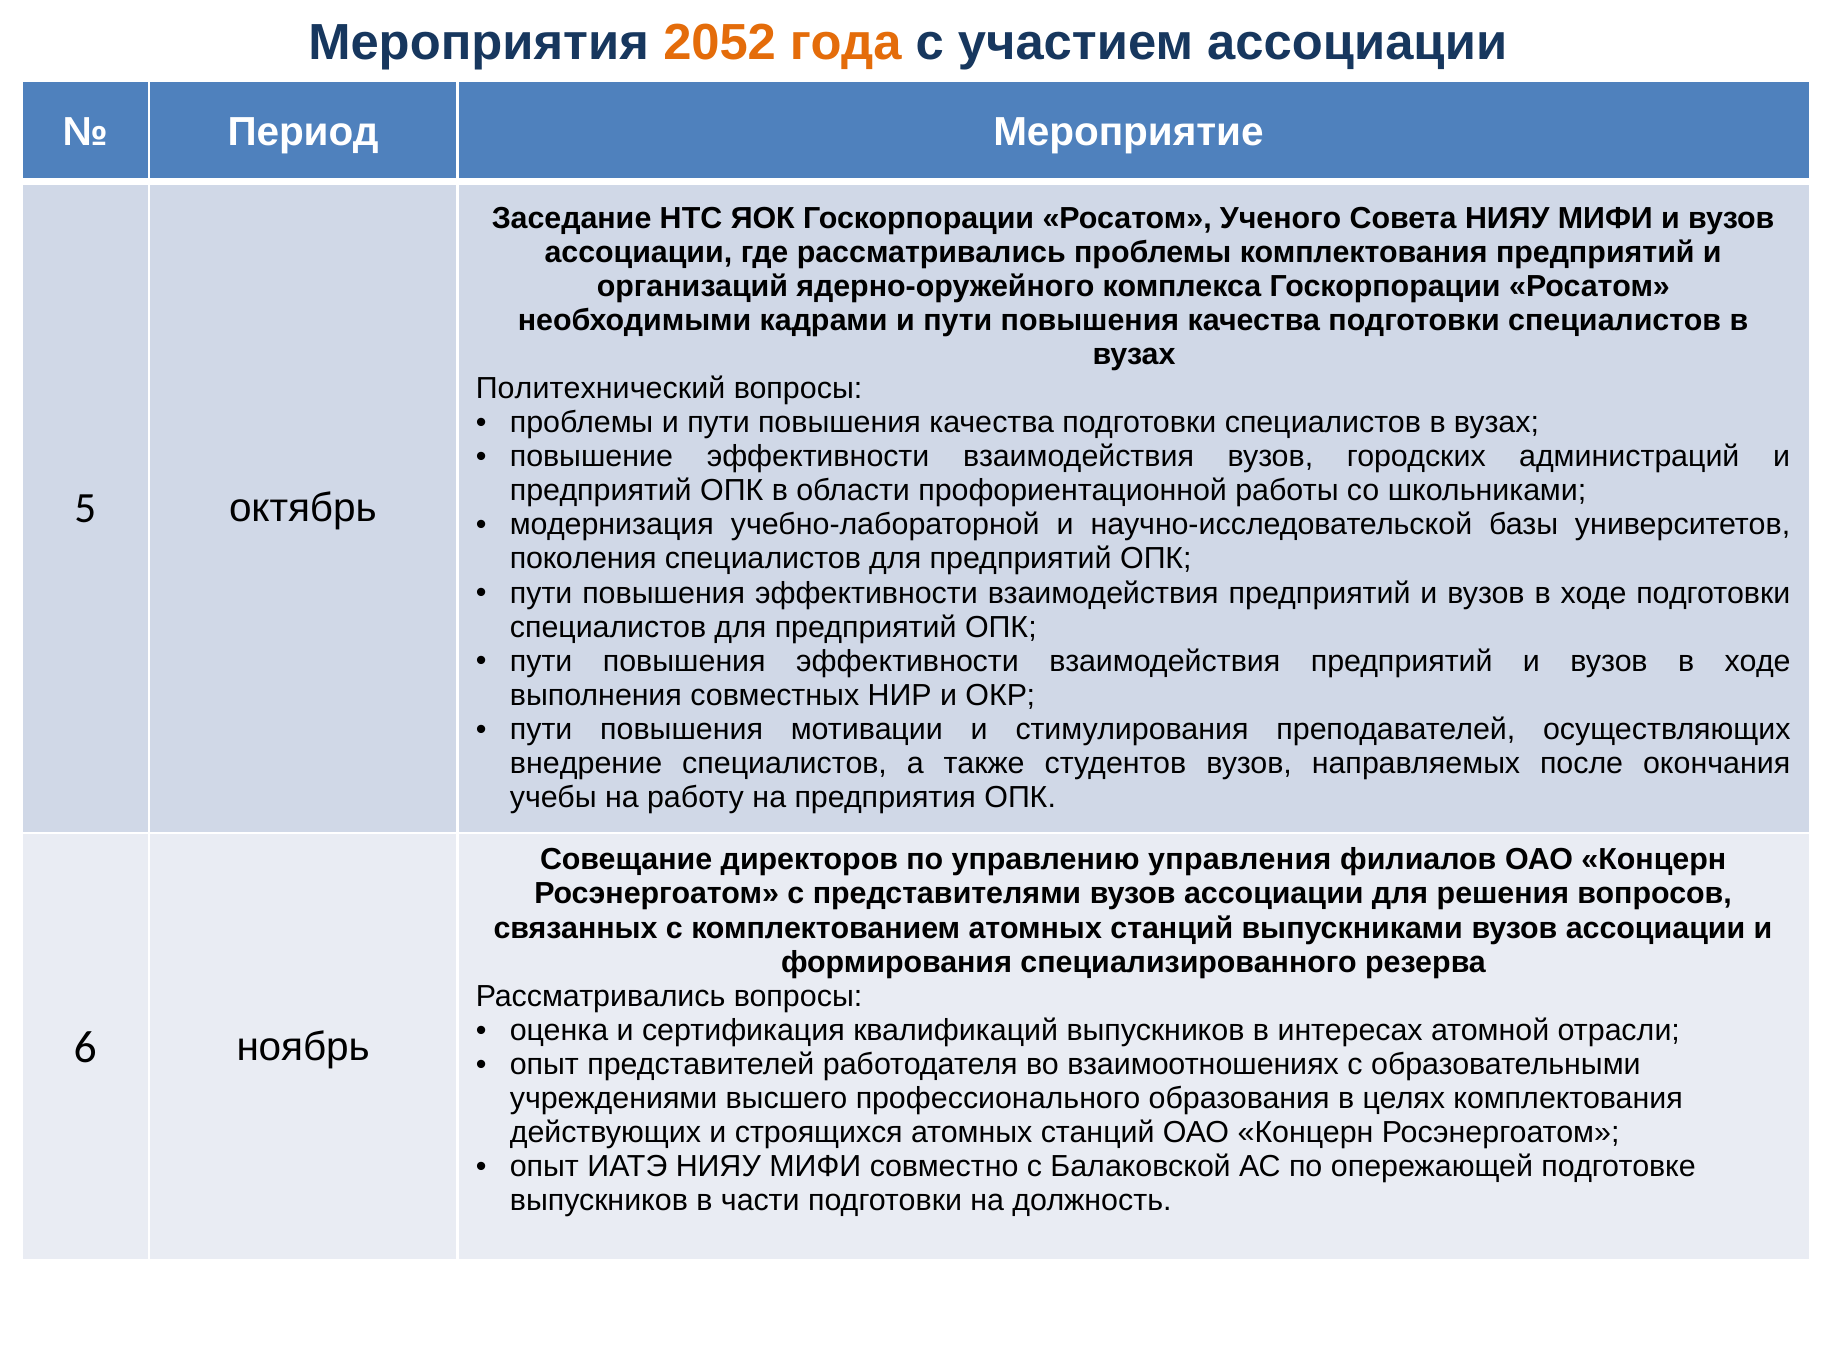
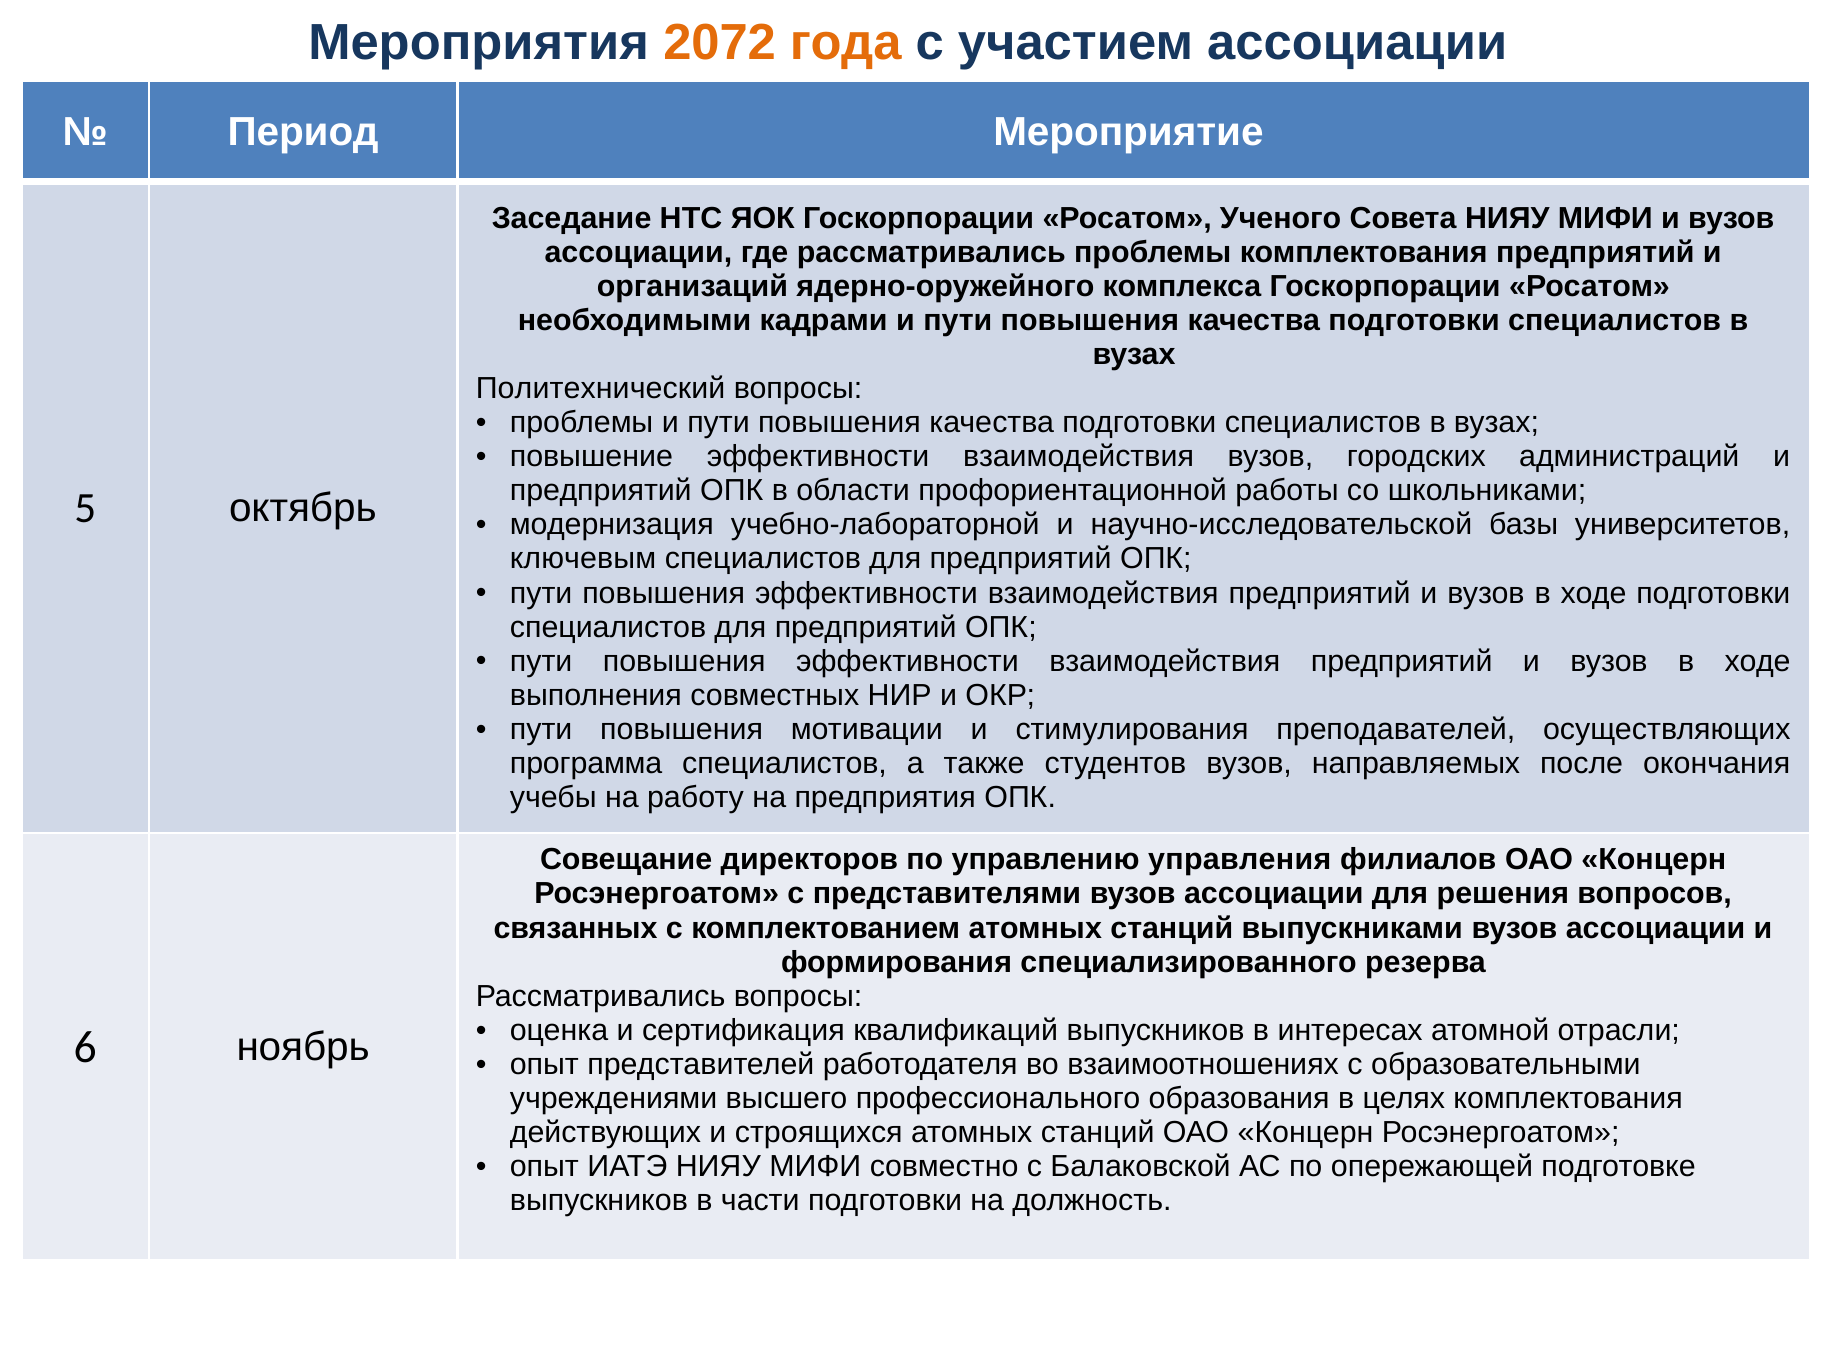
2052: 2052 -> 2072
поколения: поколения -> ключевым
внедрение: внедрение -> программа
